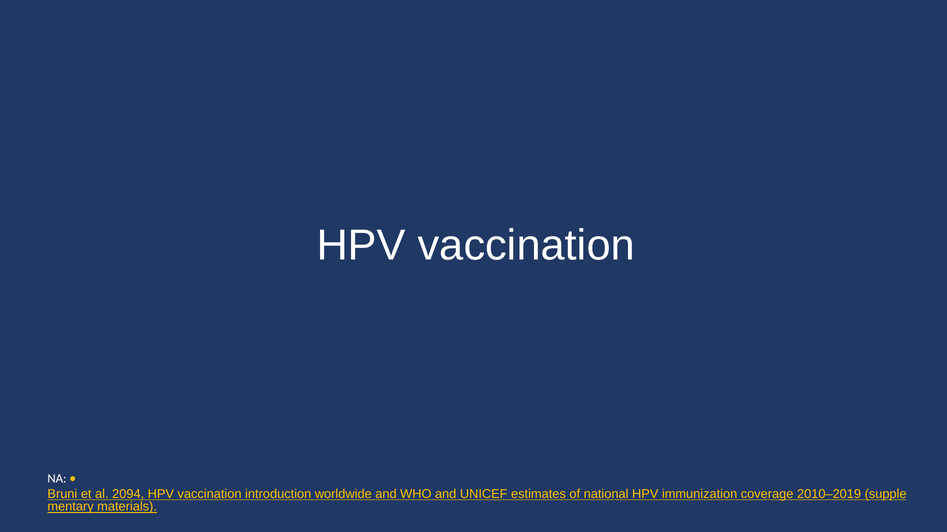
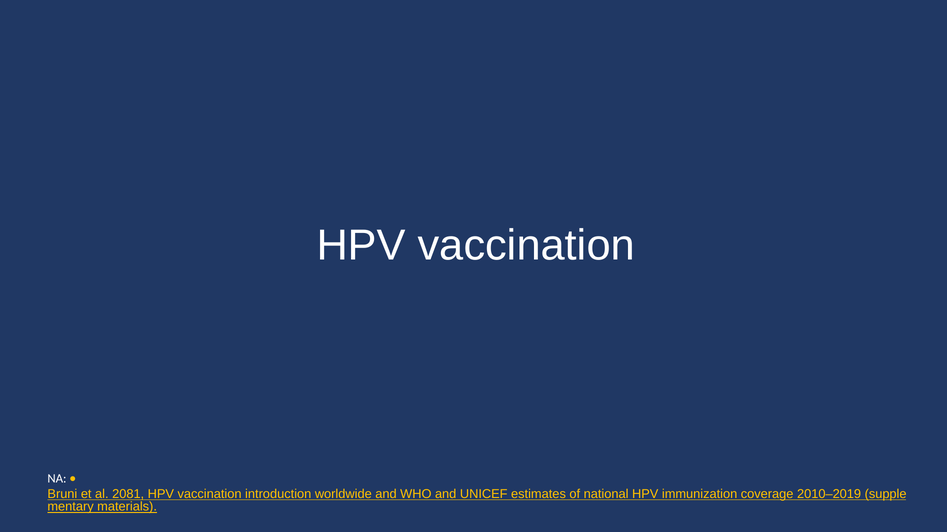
2094: 2094 -> 2081
